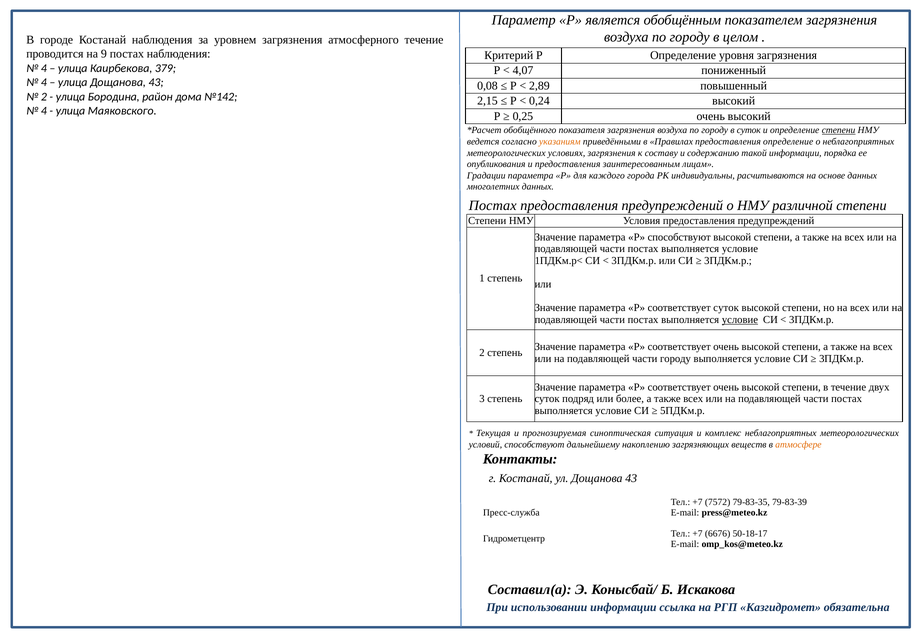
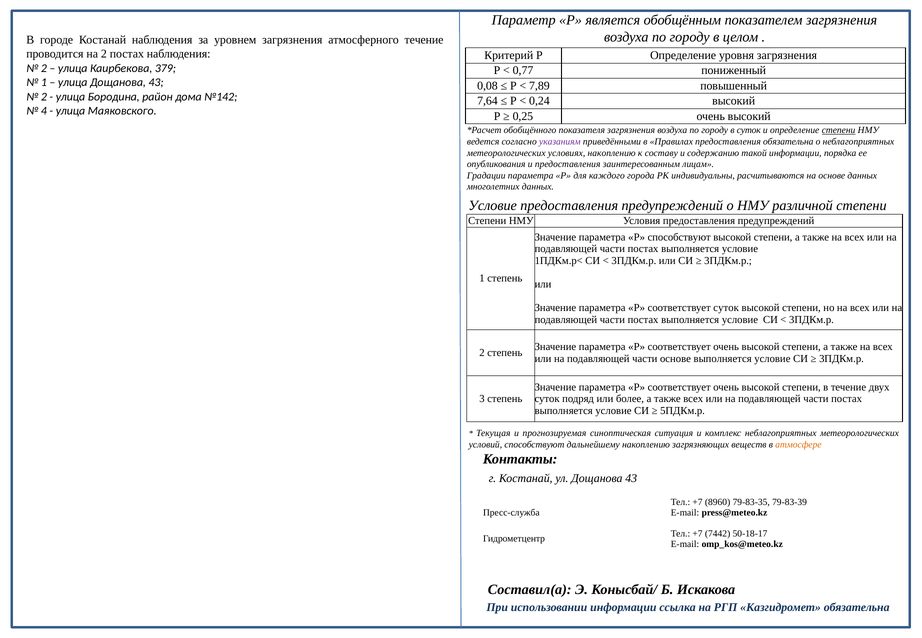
на 9: 9 -> 2
4 at (44, 68): 4 -> 2
4,07: 4,07 -> 0,77
4 at (44, 82): 4 -> 1
2,89: 2,89 -> 7,89
2,15: 2,15 -> 7,64
указаниям colour: orange -> purple
предоставления определение: определение -> обязательна
условиях загрязнения: загрязнения -> накоплению
Постах at (493, 206): Постах -> Условие
условие at (740, 320) underline: present -> none
части городу: городу -> основе
7572: 7572 -> 8960
6676: 6676 -> 7442
